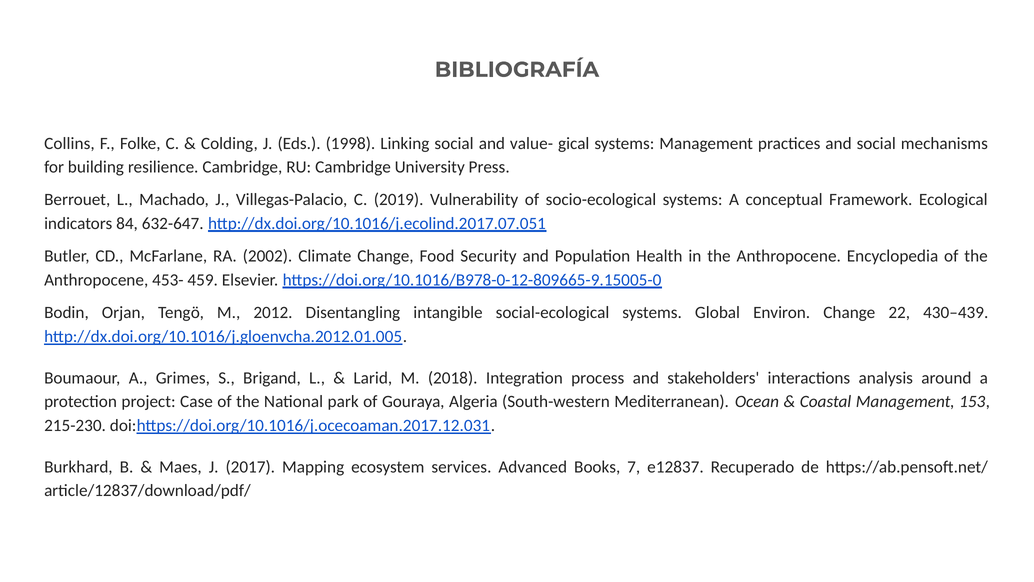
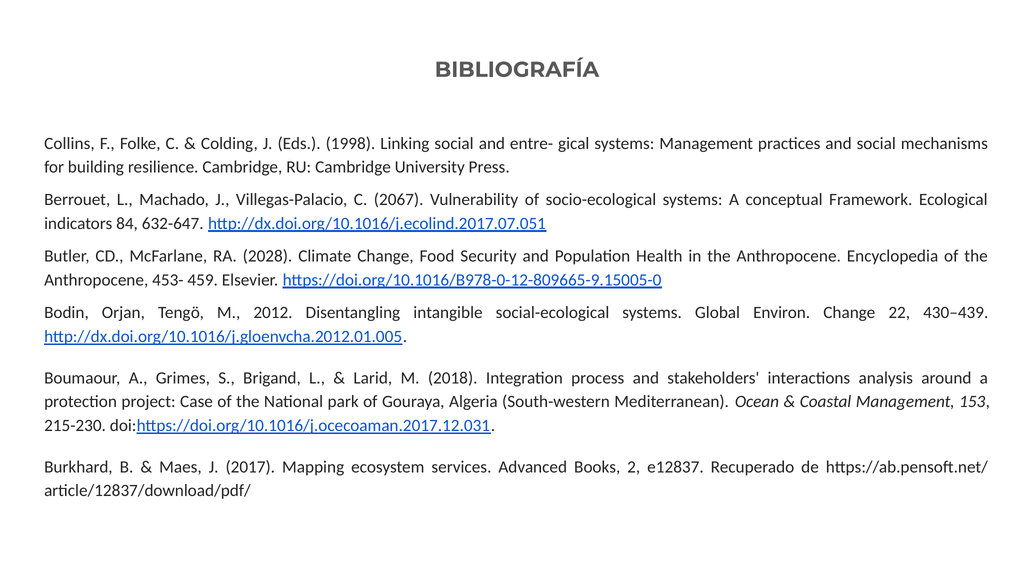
value-: value- -> entre-
2019: 2019 -> 2067
2002: 2002 -> 2028
7: 7 -> 2
